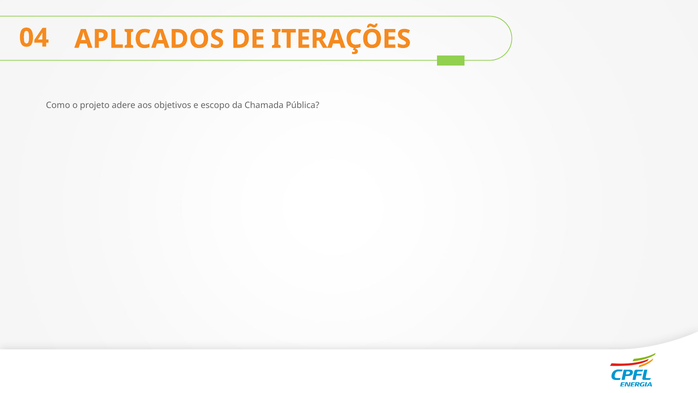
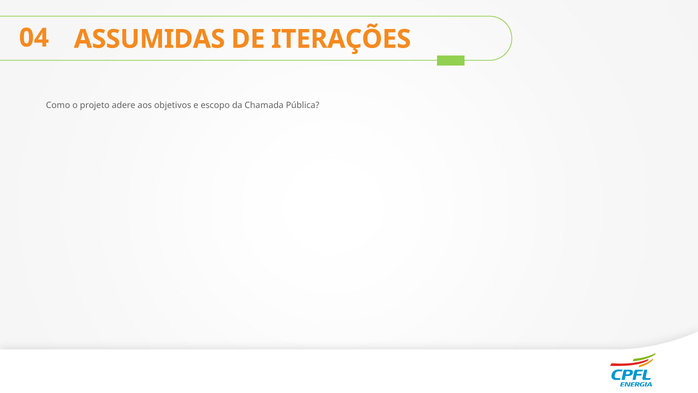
APLICADOS: APLICADOS -> ASSUMIDAS
